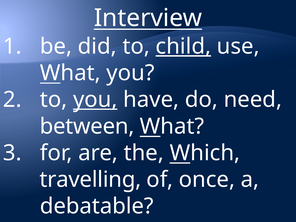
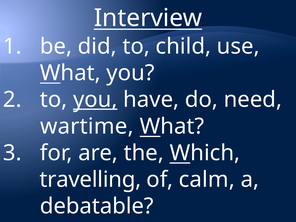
child underline: present -> none
between: between -> wartime
once: once -> calm
